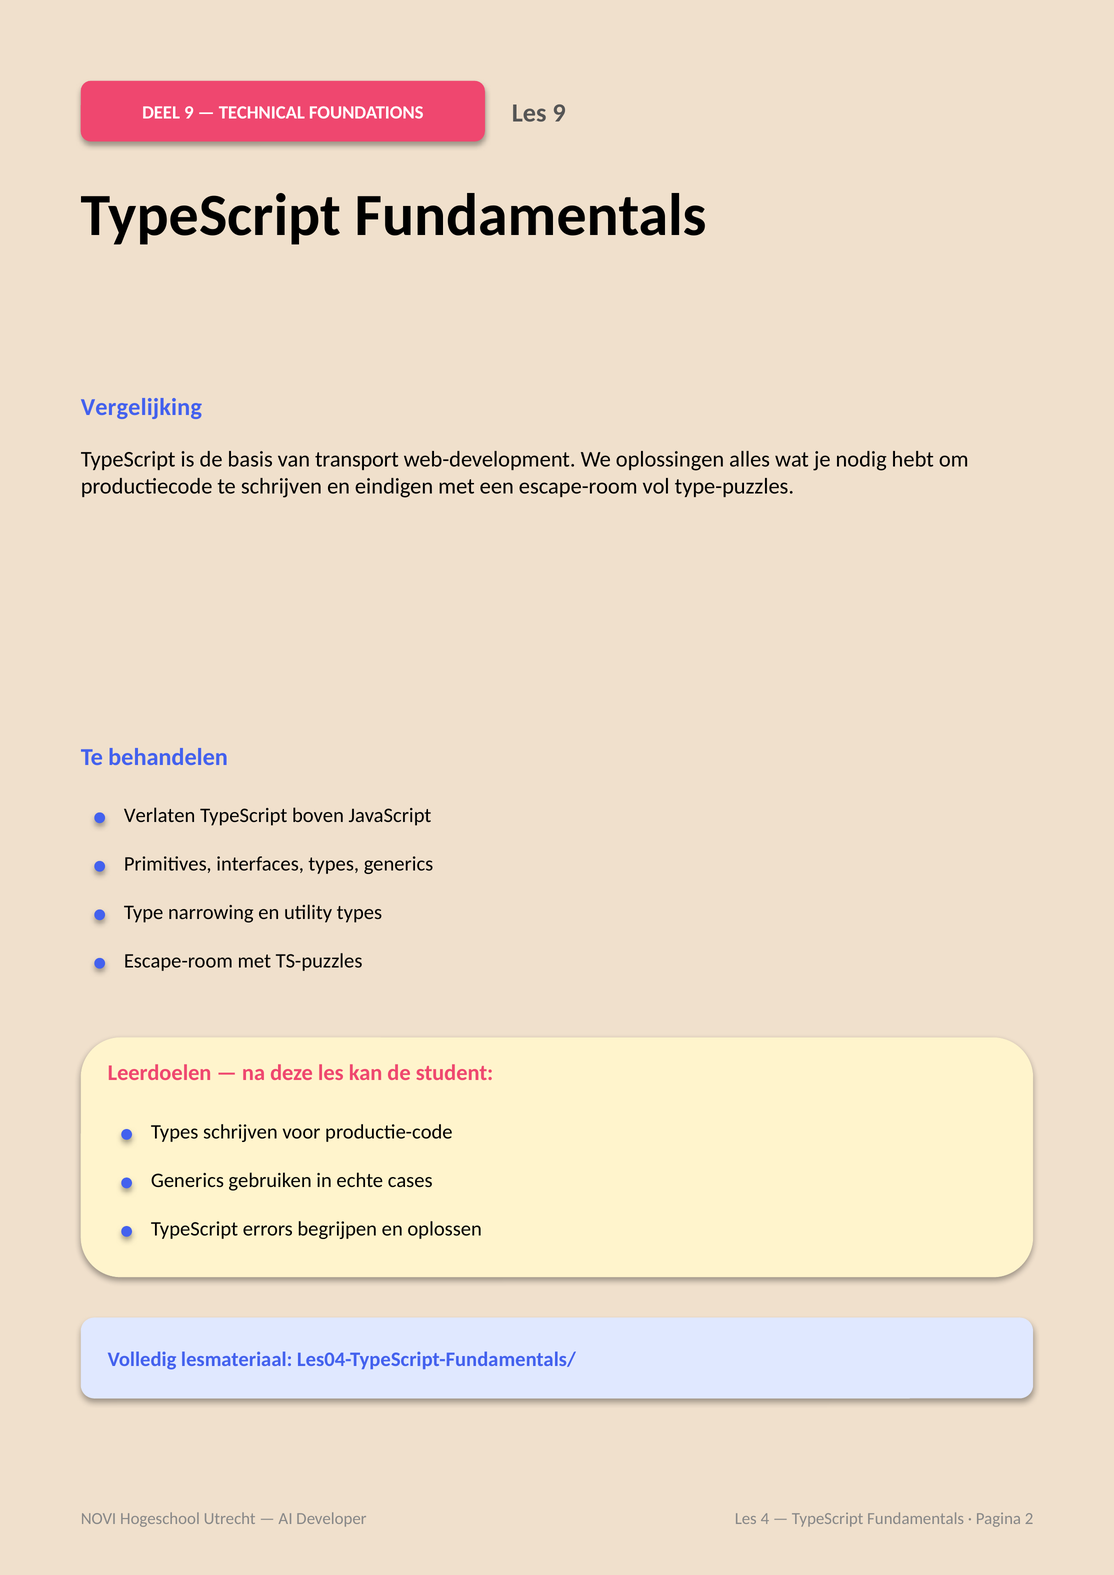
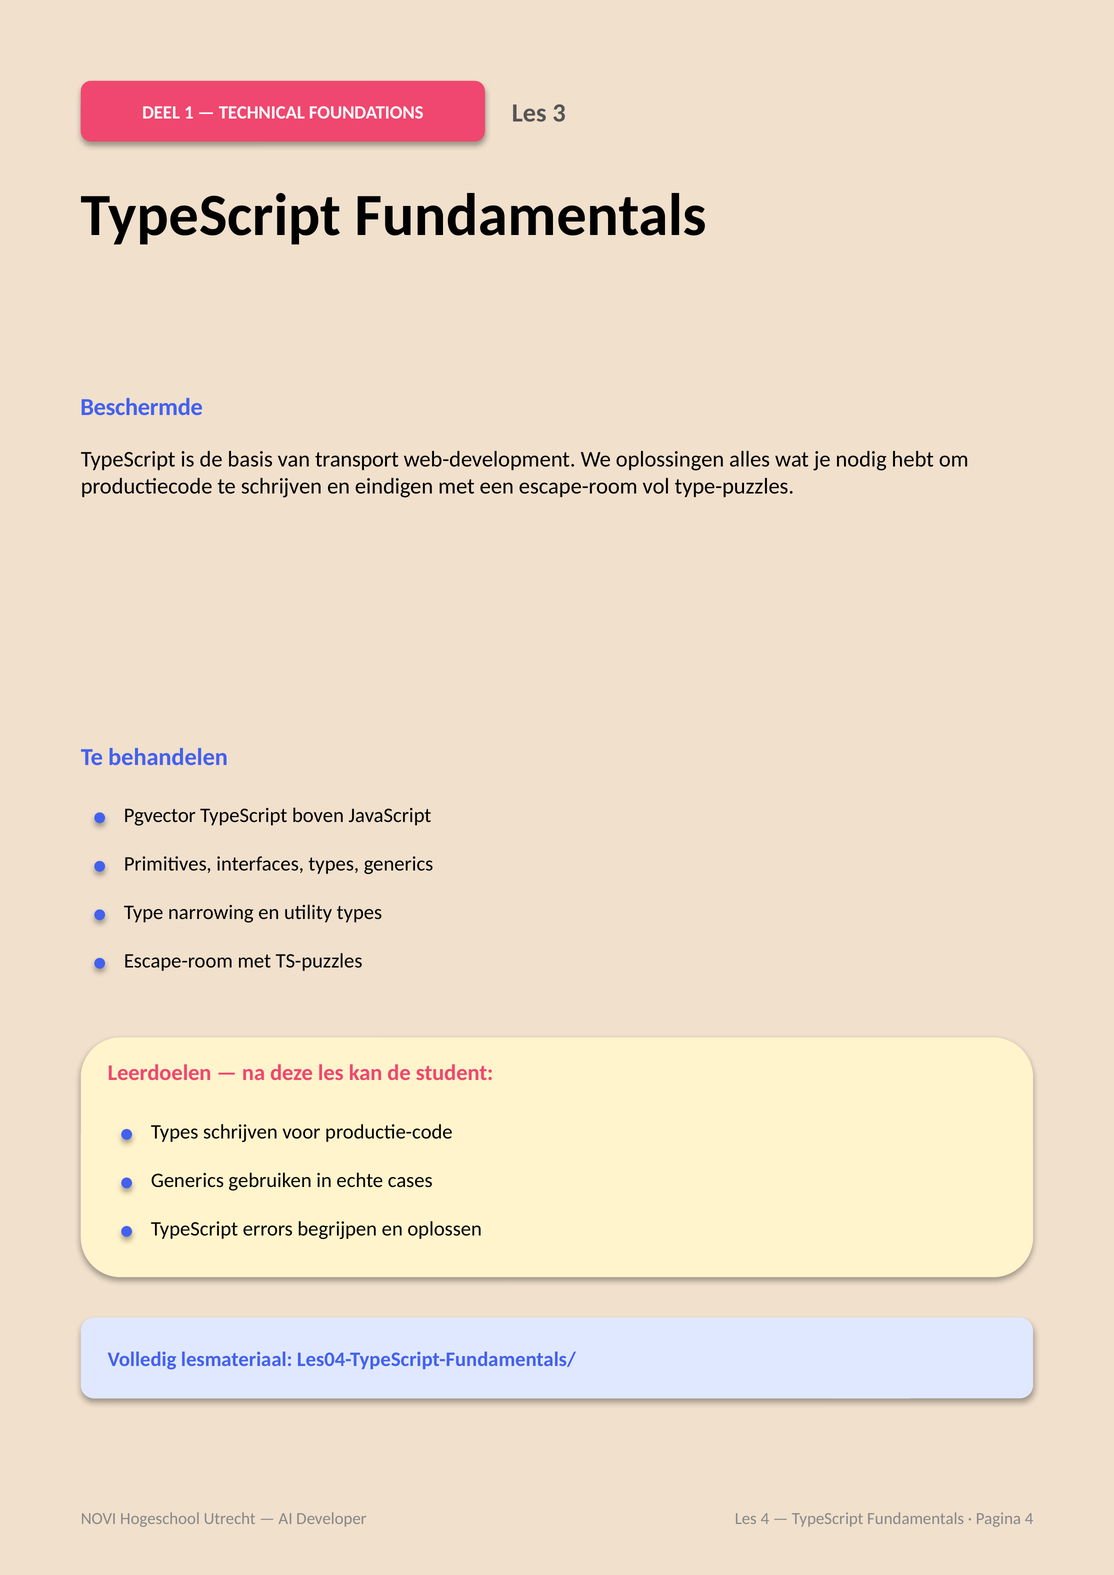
DEEL 9: 9 -> 1
Les 9: 9 -> 3
Vergelijking: Vergelijking -> Beschermde
Verlaten: Verlaten -> Pgvector
Pagina 2: 2 -> 4
